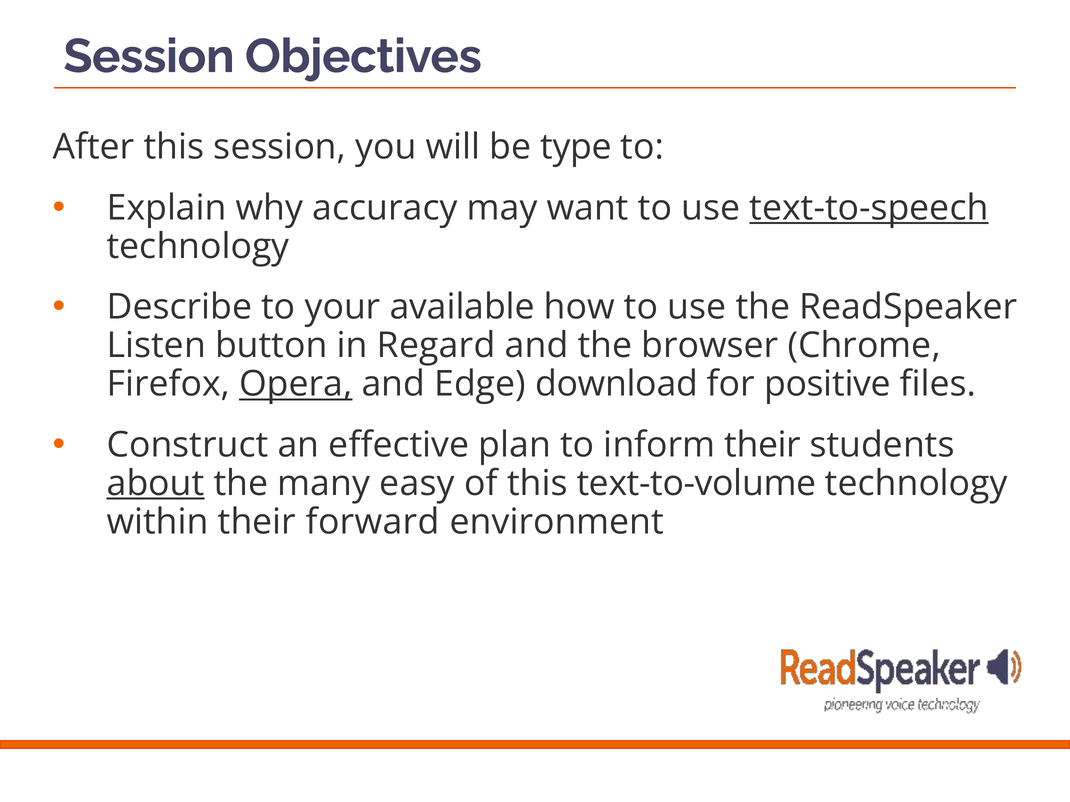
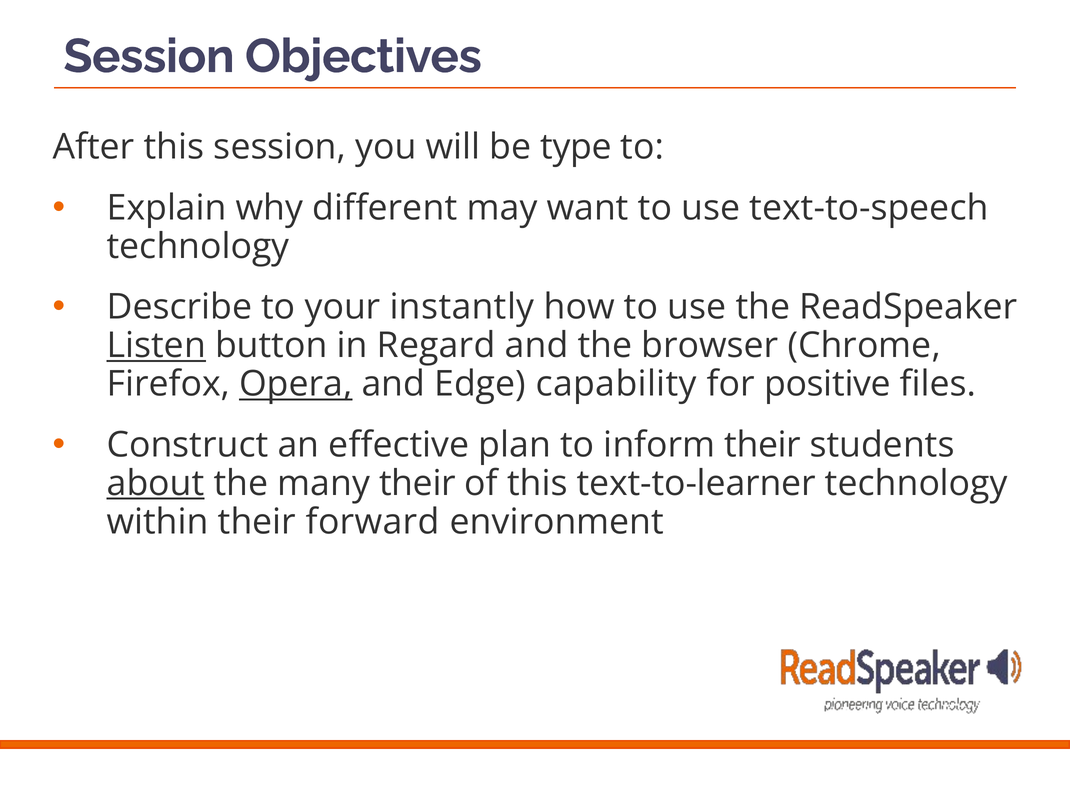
accuracy: accuracy -> different
text-to-speech underline: present -> none
available: available -> instantly
Listen underline: none -> present
download: download -> capability
many easy: easy -> their
text-to-volume: text-to-volume -> text-to-learner
